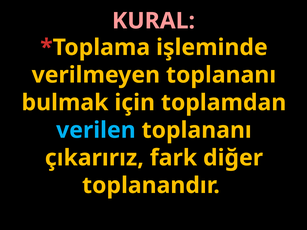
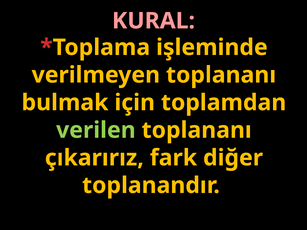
verilen colour: light blue -> light green
